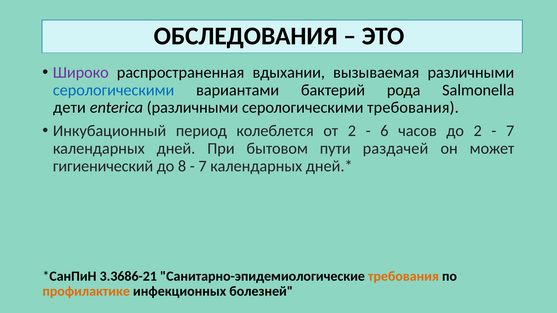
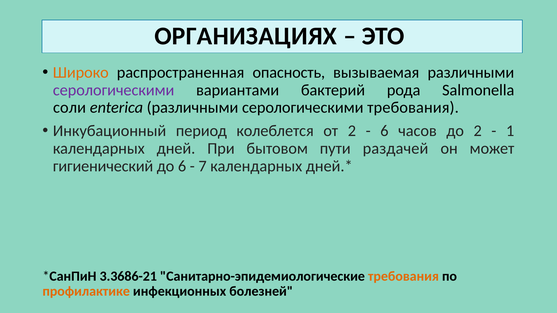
ОБСЛЕДОВАНИЯ: ОБСЛЕДОВАНИЯ -> ОРГАНИЗАЦИЯХ
Широко colour: purple -> orange
вдыхании: вдыхании -> опасность
серологическими at (114, 90) colour: blue -> purple
дети: дети -> соли
7 at (510, 131): 7 -> 1
до 8: 8 -> 6
